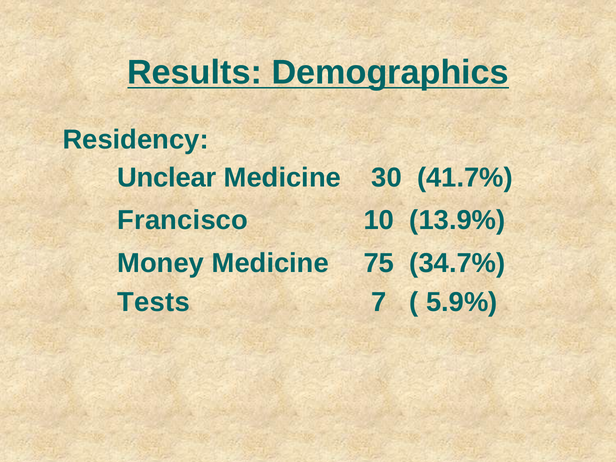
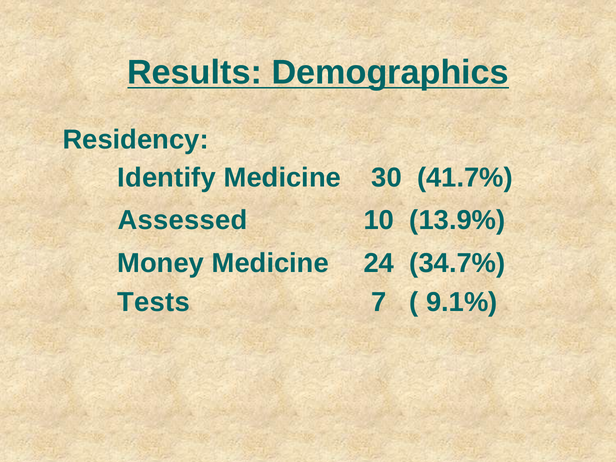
Unclear: Unclear -> Identify
Francisco: Francisco -> Assessed
75: 75 -> 24
5.9%: 5.9% -> 9.1%
